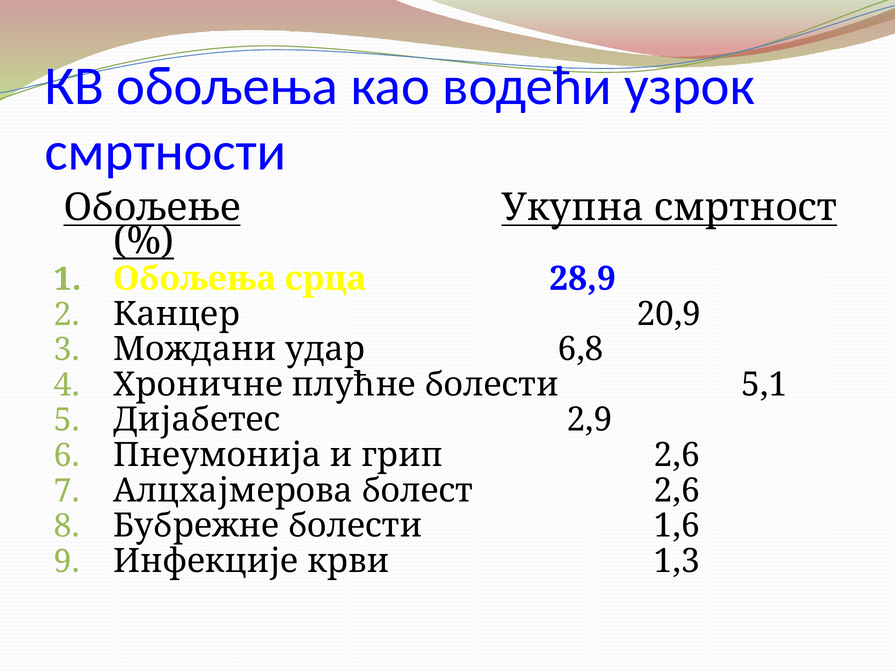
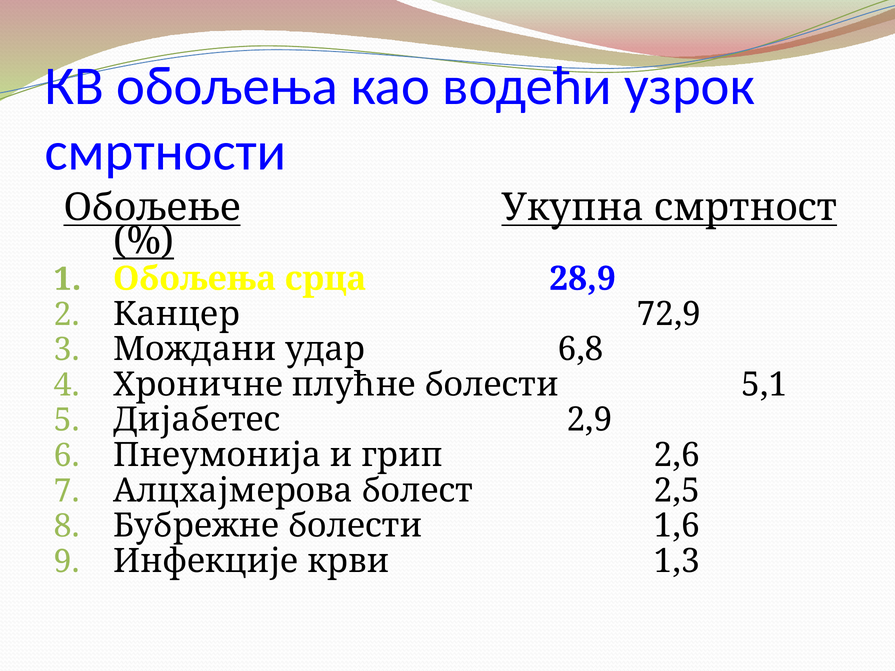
20,9: 20,9 -> 72,9
болест 2,6: 2,6 -> 2,5
